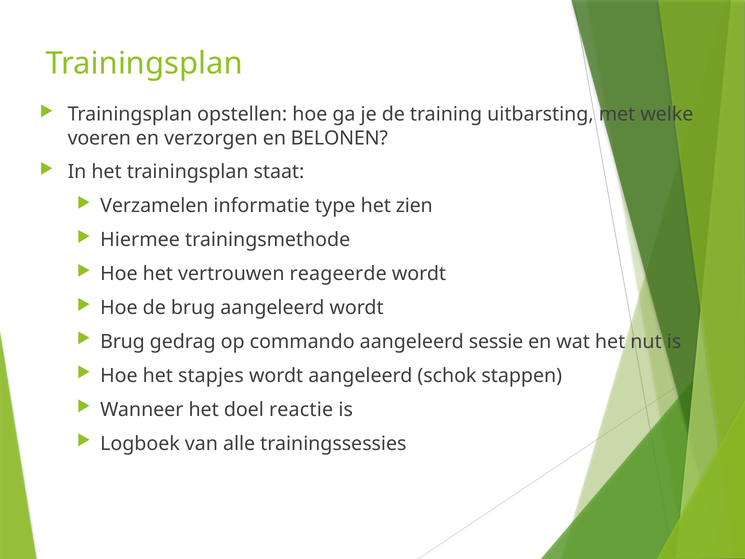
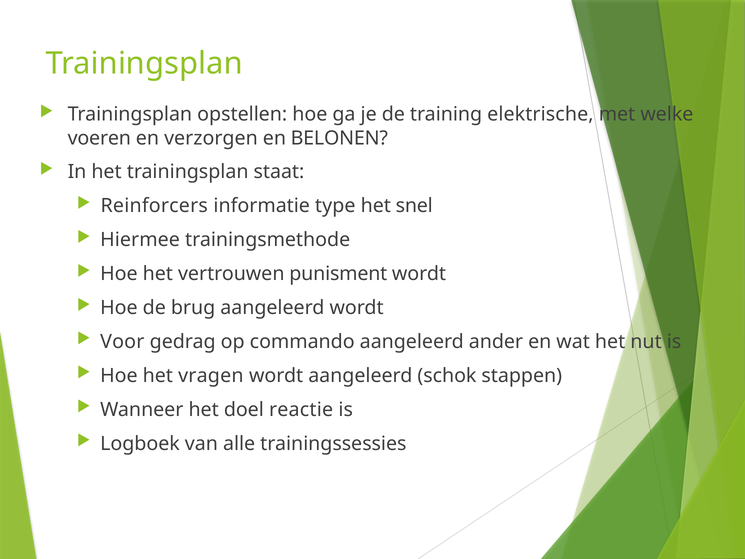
uitbarsting: uitbarsting -> elektrische
Verzamelen: Verzamelen -> Reinforcers
zien: zien -> snel
reageerde: reageerde -> punisment
Brug at (123, 342): Brug -> Voor
sessie: sessie -> ander
stapjes: stapjes -> vragen
